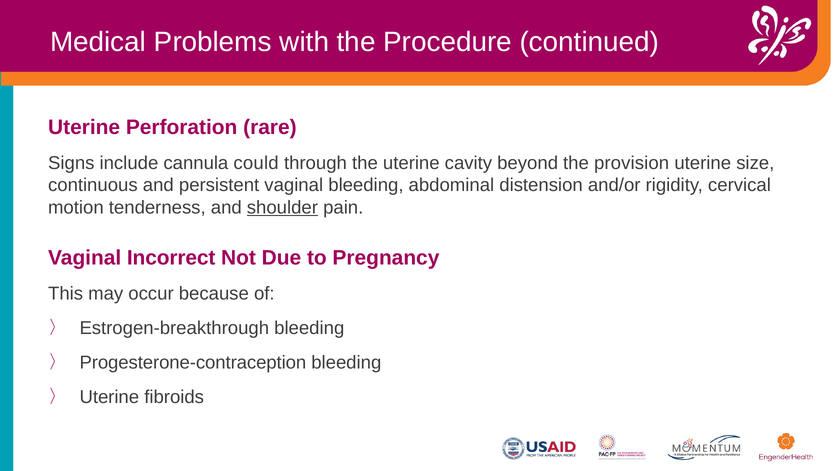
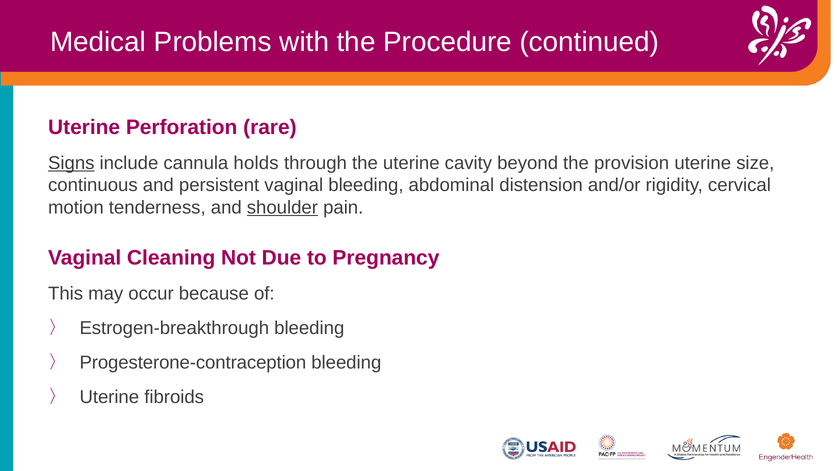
Signs underline: none -> present
could: could -> holds
Incorrect: Incorrect -> Cleaning
